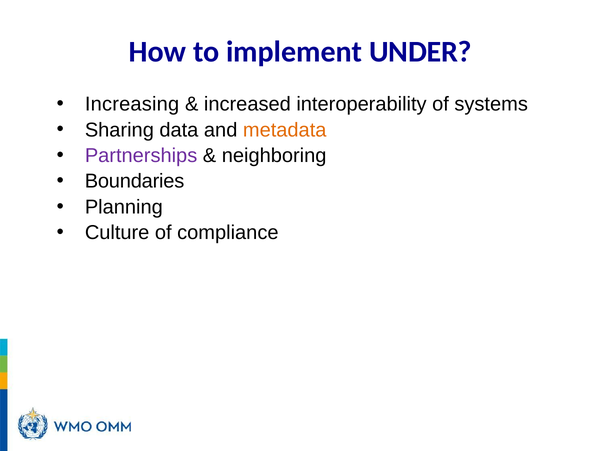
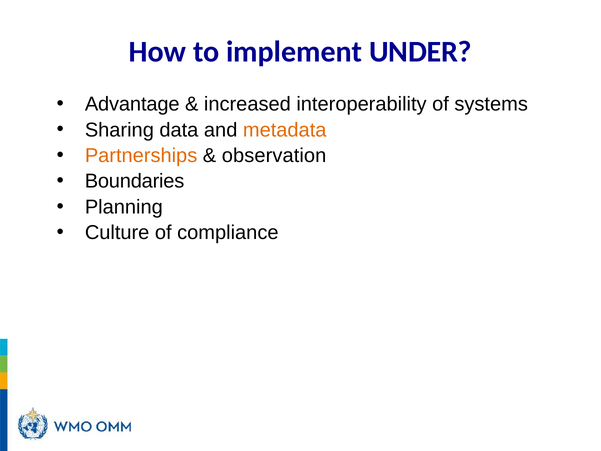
Increasing: Increasing -> Advantage
Partnerships colour: purple -> orange
neighboring: neighboring -> observation
